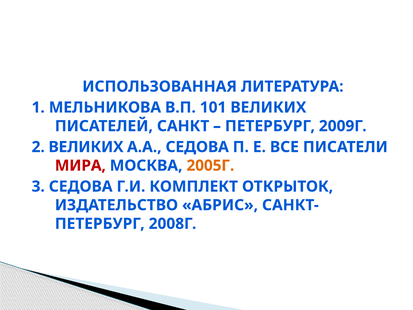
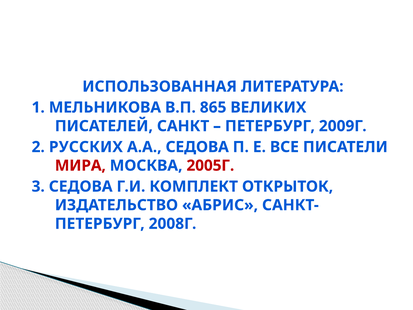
101: 101 -> 865
2 ВЕЛИКИХ: ВЕЛИКИХ -> РУССКИХ
2005Г colour: orange -> red
